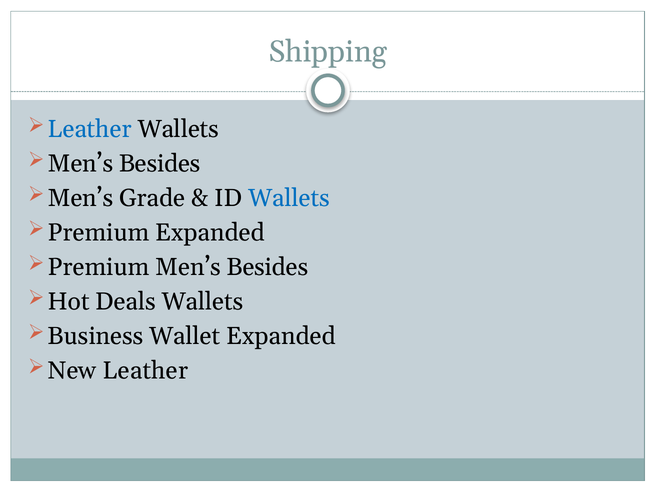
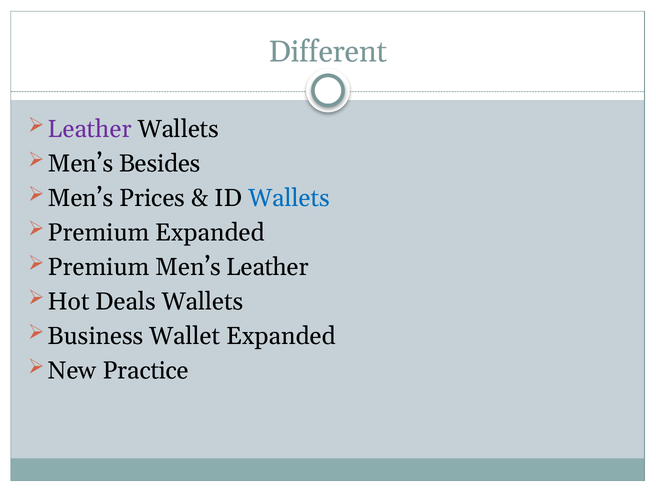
Shipping: Shipping -> Different
Leather at (90, 129) colour: blue -> purple
Grade: Grade -> Prices
Premium Men’s Besides: Besides -> Leather
New Leather: Leather -> Practice
